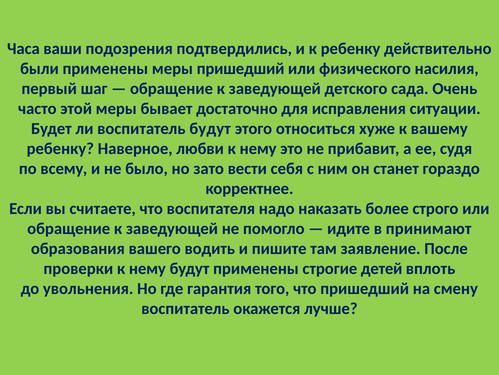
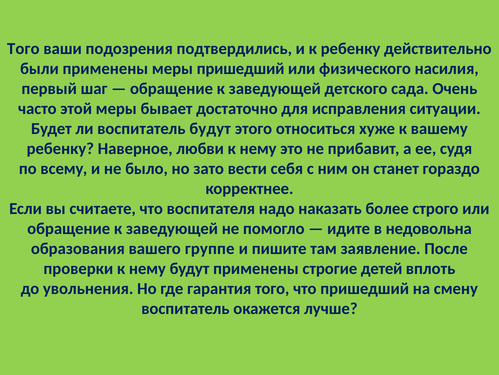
Часа at (23, 49): Часа -> Того
принимают: принимают -> недовольна
водить: водить -> группе
